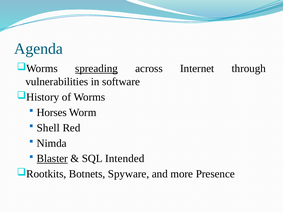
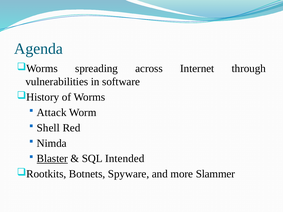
spreading underline: present -> none
Horses: Horses -> Attack
Presence: Presence -> Slammer
